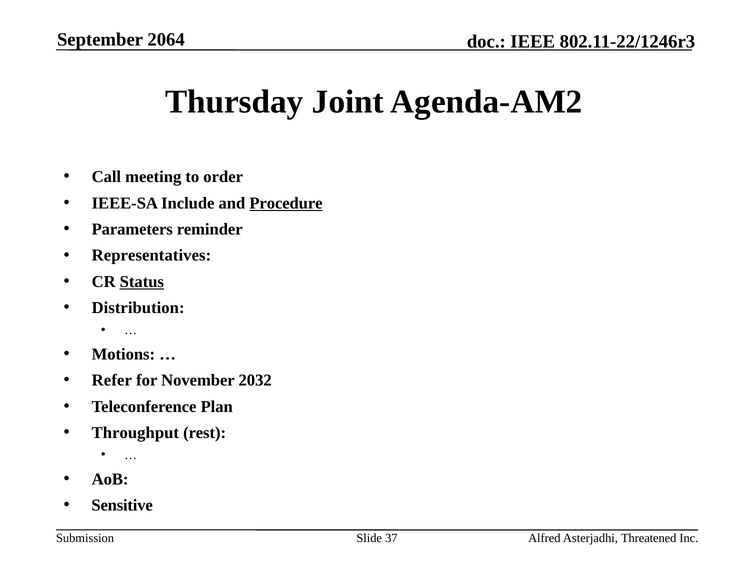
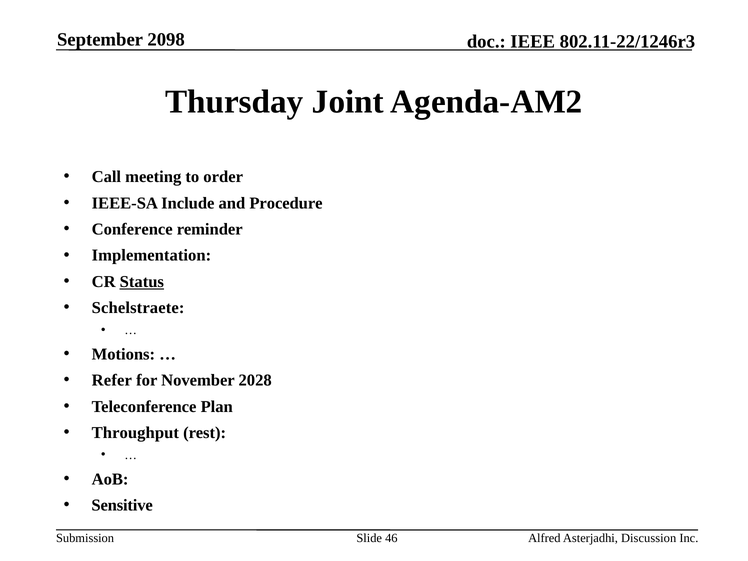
2064: 2064 -> 2098
Procedure underline: present -> none
Parameters: Parameters -> Conference
Representatives: Representatives -> Implementation
Distribution: Distribution -> Schelstraete
2032: 2032 -> 2028
37: 37 -> 46
Threatened: Threatened -> Discussion
